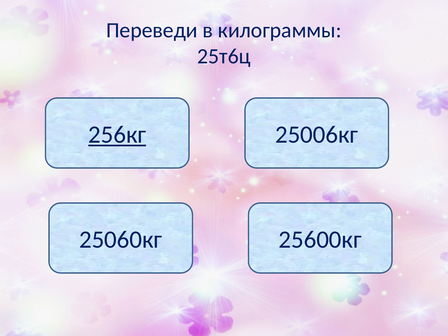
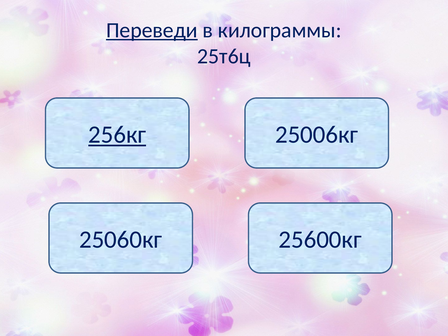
Переведи underline: none -> present
